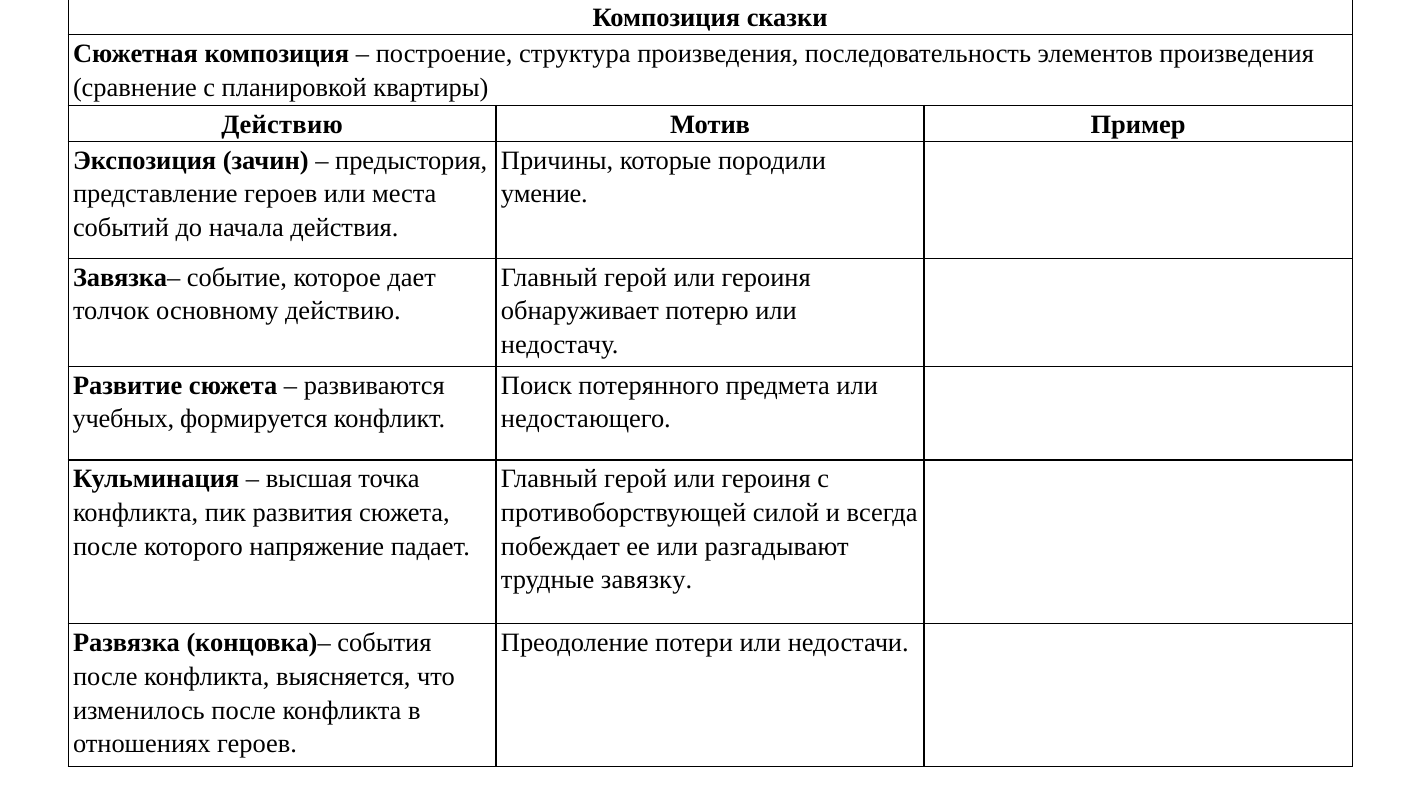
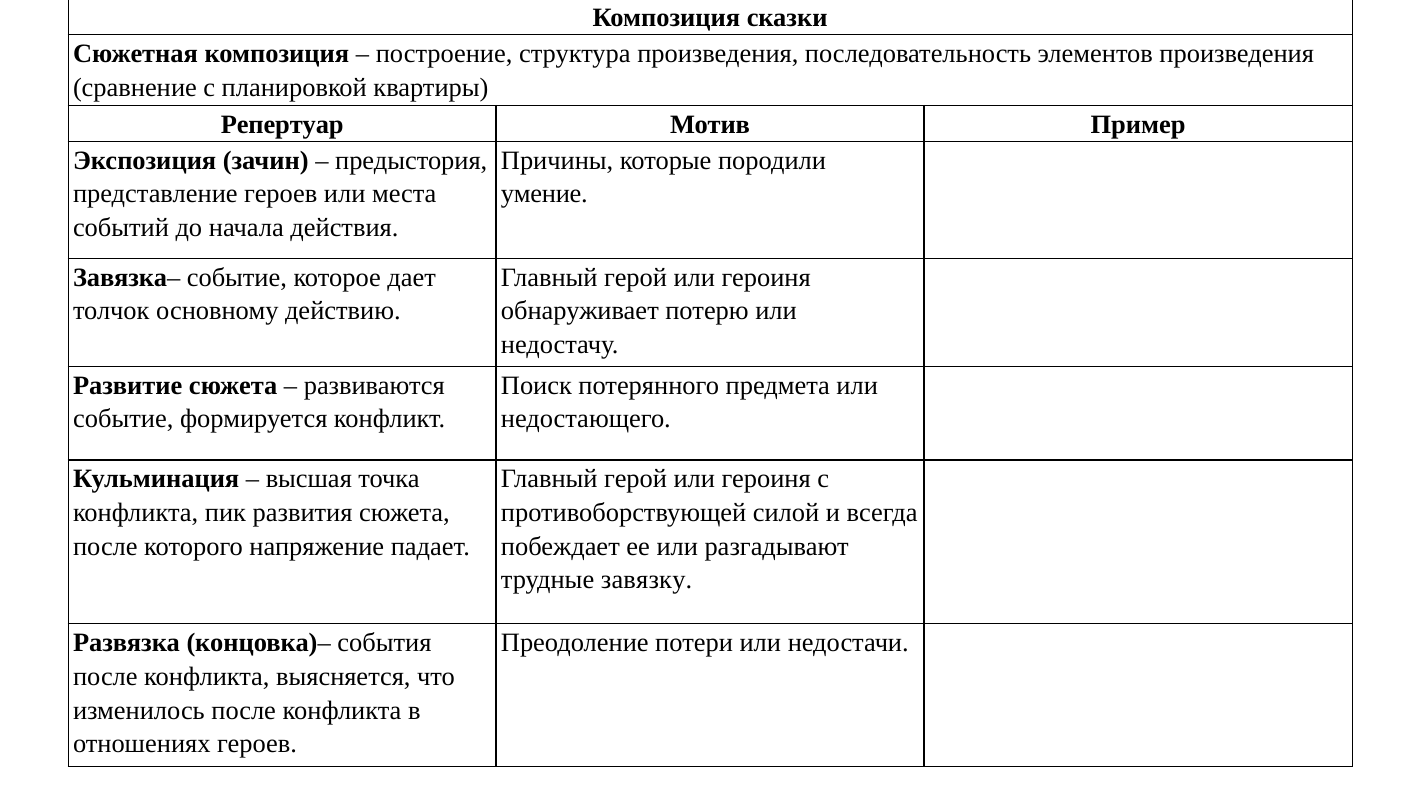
Действию at (282, 125): Действию -> Репертуар
учебных at (123, 419): учебных -> событие
